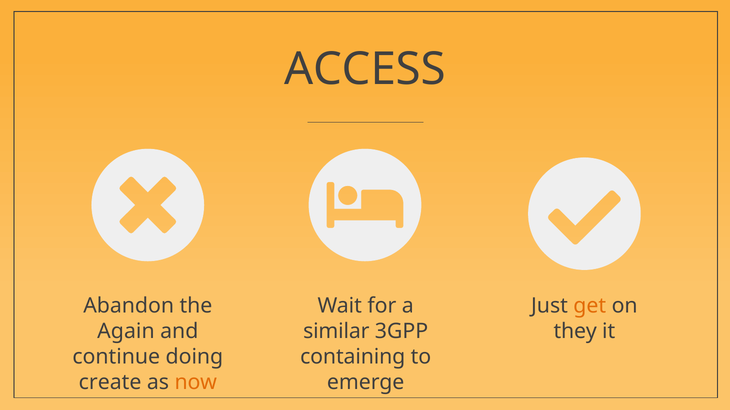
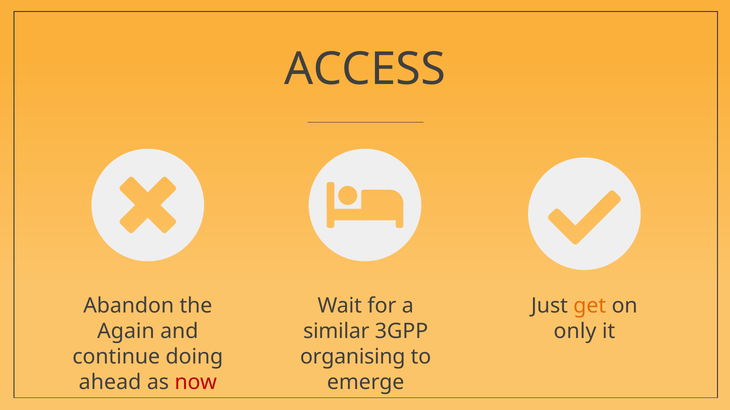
they: they -> only
containing: containing -> organising
create: create -> ahead
now colour: orange -> red
